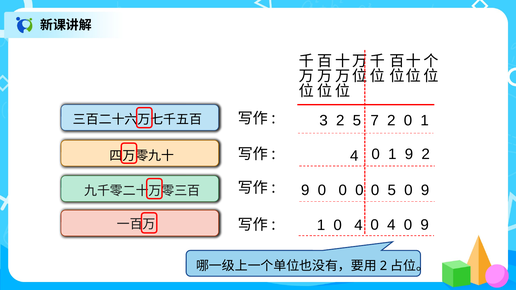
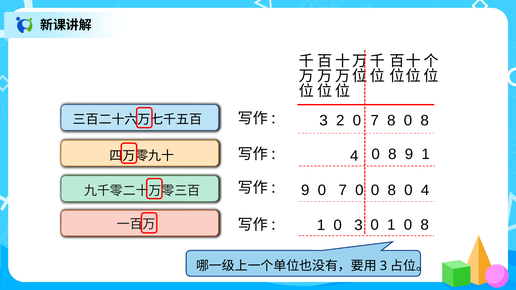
2 5: 5 -> 0
7 2: 2 -> 8
1 at (425, 121): 1 -> 8
1 at (392, 154): 1 -> 8
9 2: 2 -> 1
9 0 0: 0 -> 7
5 at (392, 190): 5 -> 8
9 at (425, 190): 9 -> 4
4 at (391, 225): 4 -> 1
9 at (425, 225): 9 -> 8
1 0 4: 4 -> 3
2 at (383, 266): 2 -> 3
